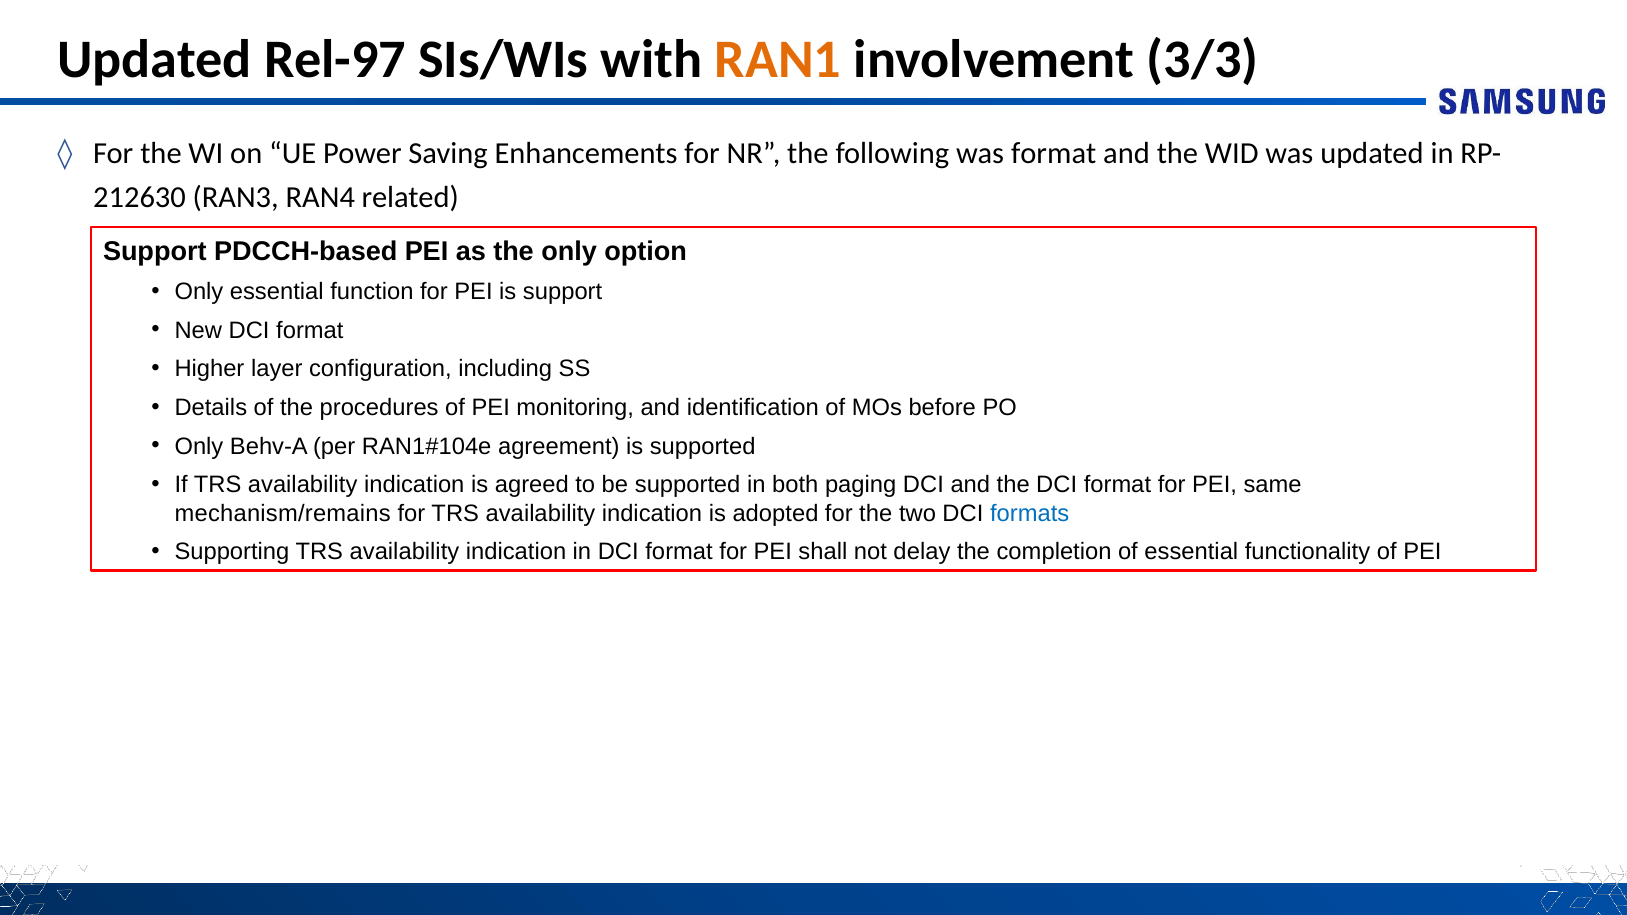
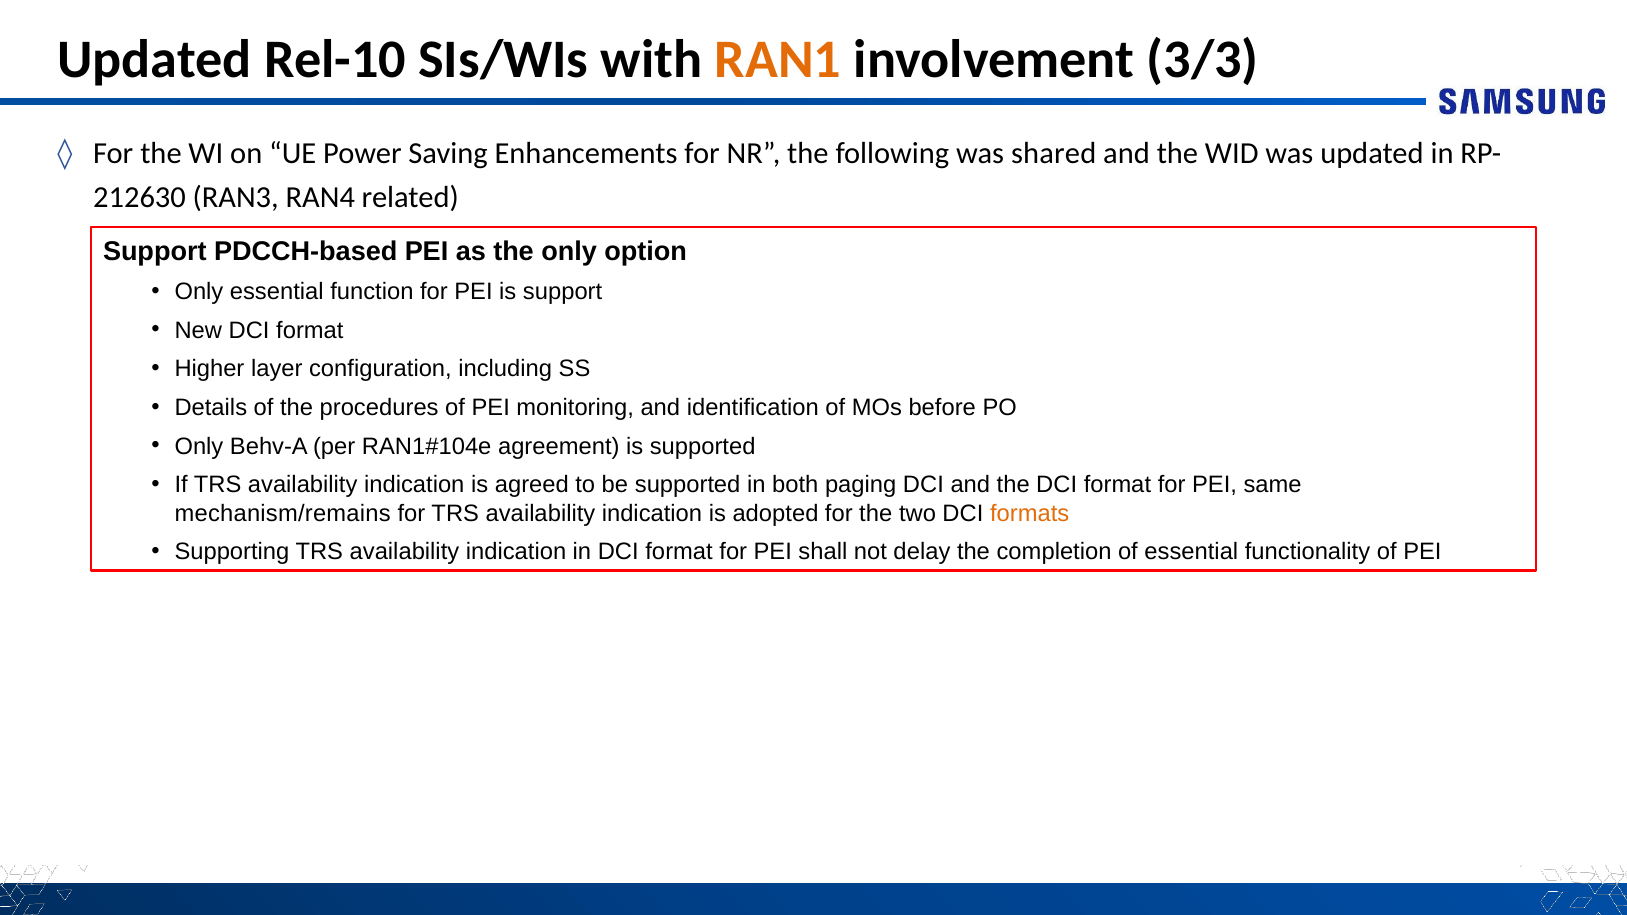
Rel-97: Rel-97 -> Rel-10
was format: format -> shared
formats colour: blue -> orange
